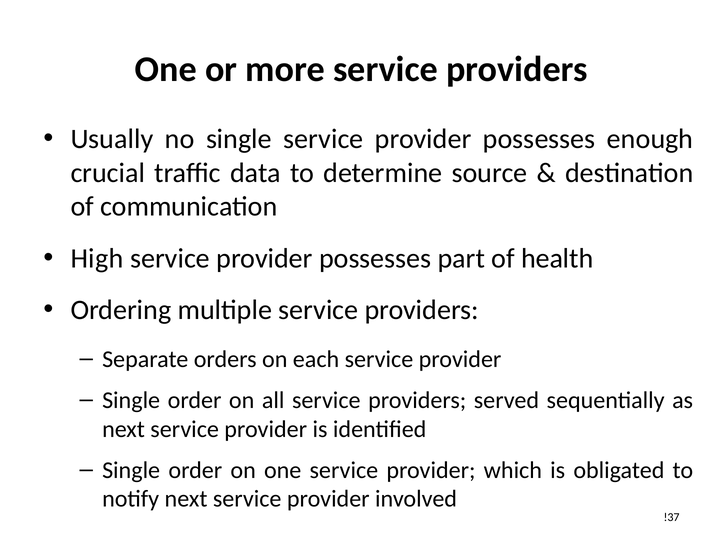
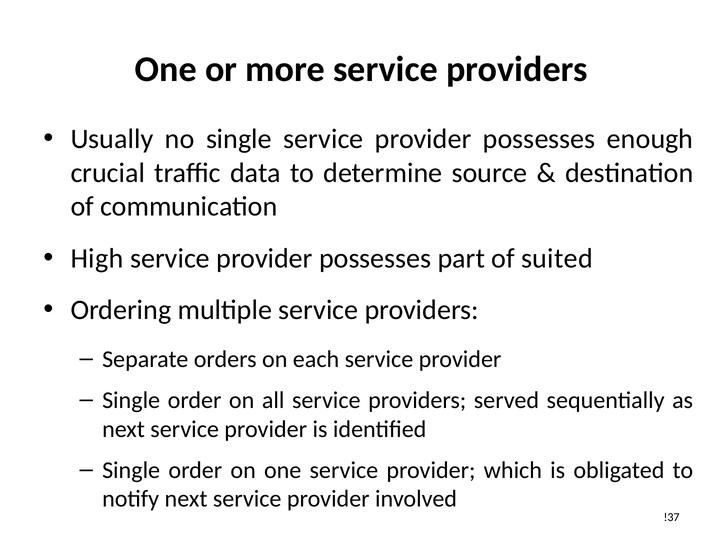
health: health -> suited
